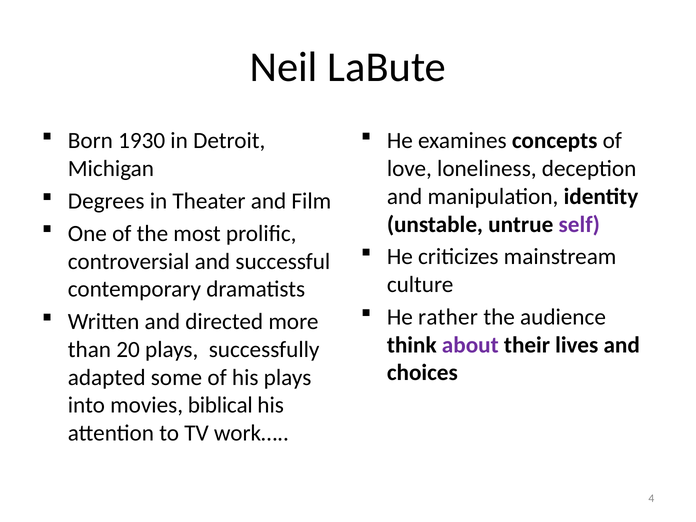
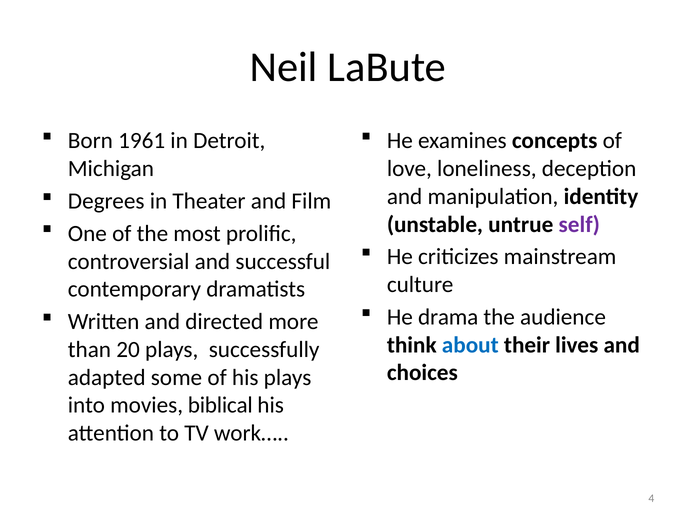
1930: 1930 -> 1961
rather: rather -> drama
about colour: purple -> blue
